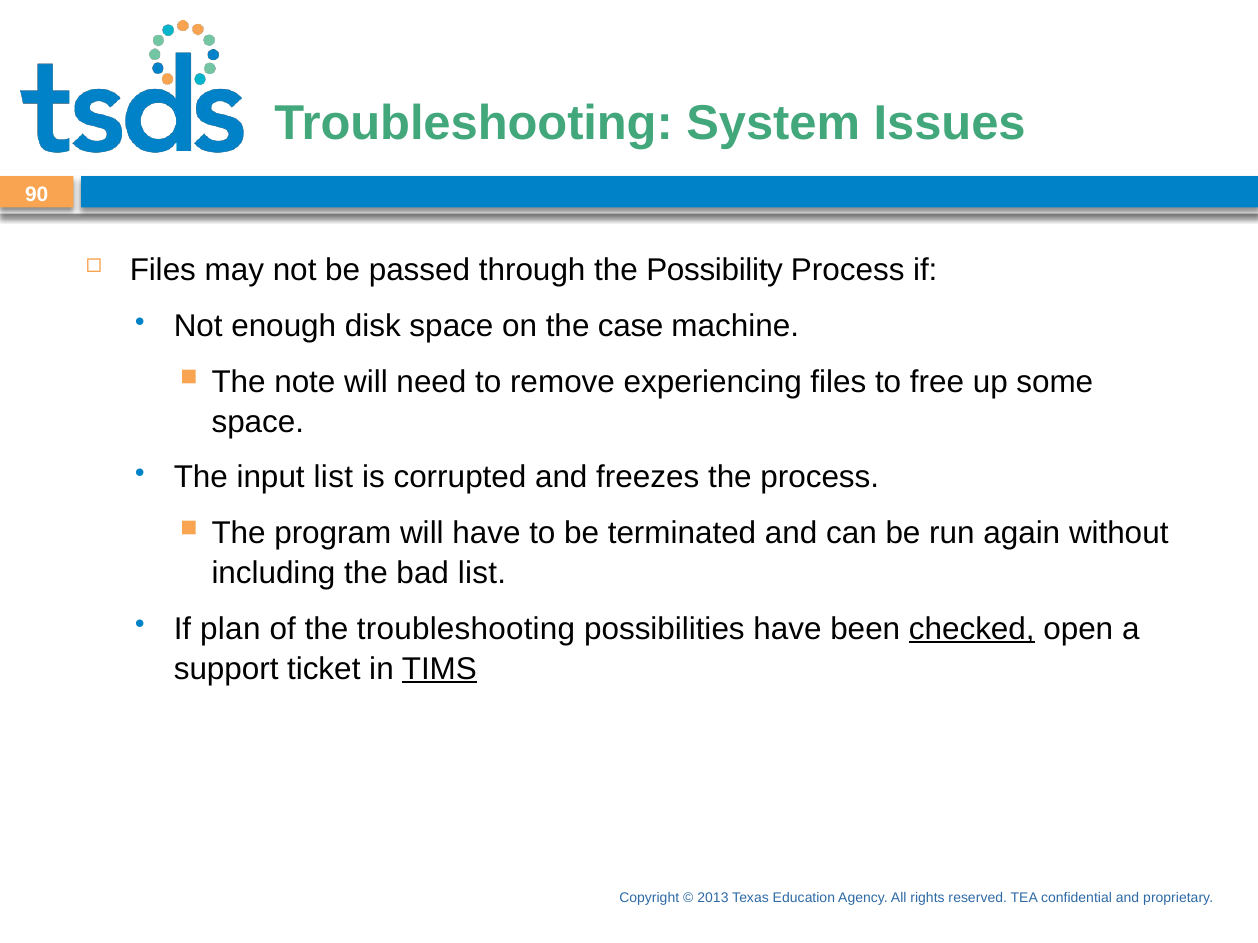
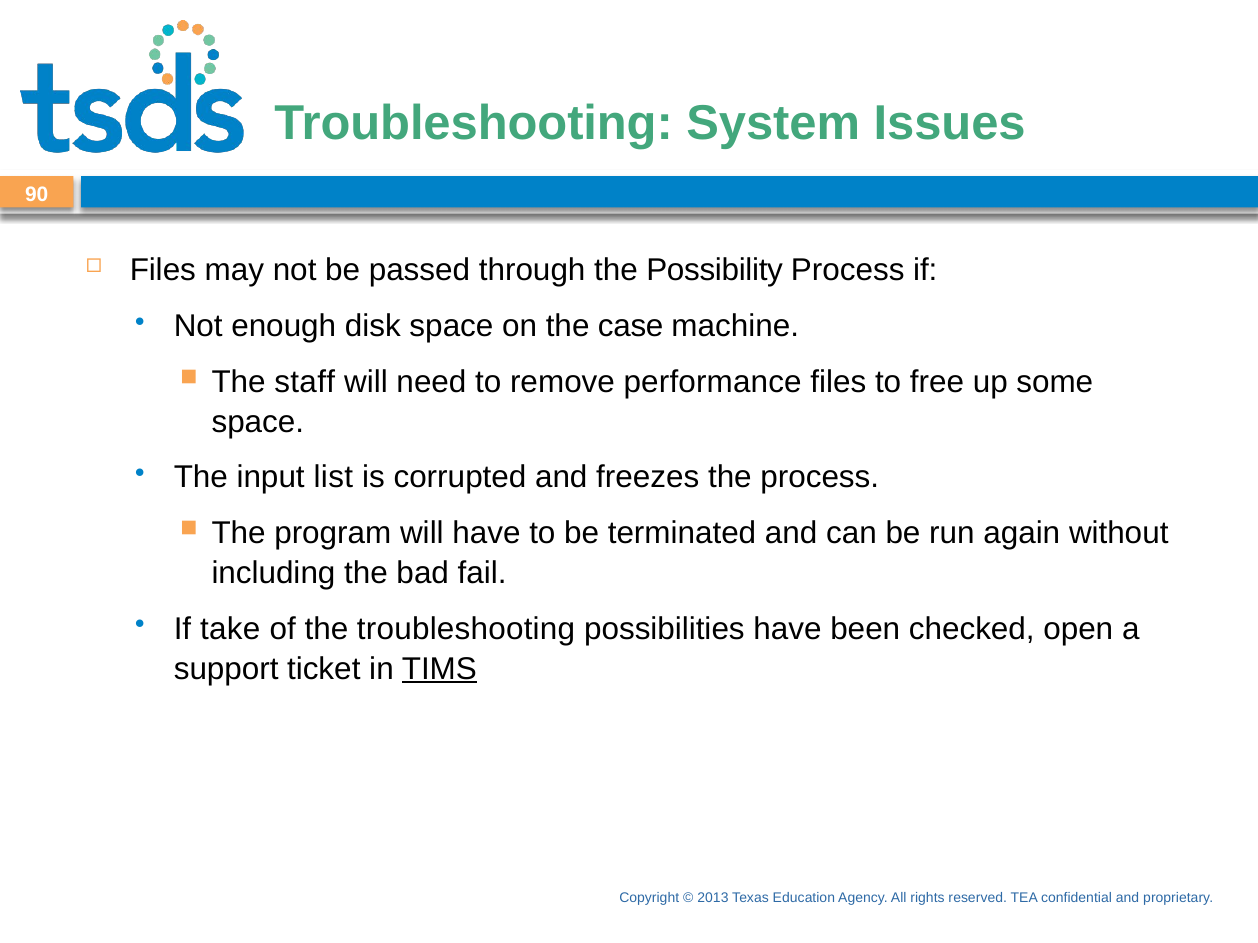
note: note -> staff
experiencing: experiencing -> performance
bad list: list -> fail
plan: plan -> take
checked underline: present -> none
